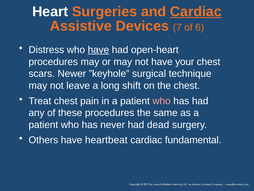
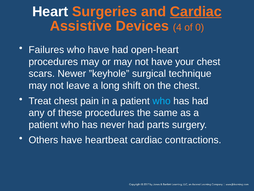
7: 7 -> 4
6: 6 -> 0
Distress: Distress -> Failures
have at (98, 50) underline: present -> none
who at (162, 101) colour: pink -> light blue
dead: dead -> parts
fundamental: fundamental -> contractions
